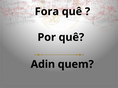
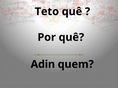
Fora: Fora -> Teto
